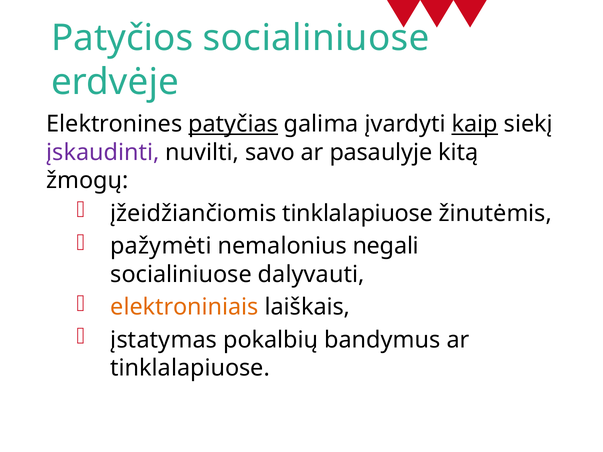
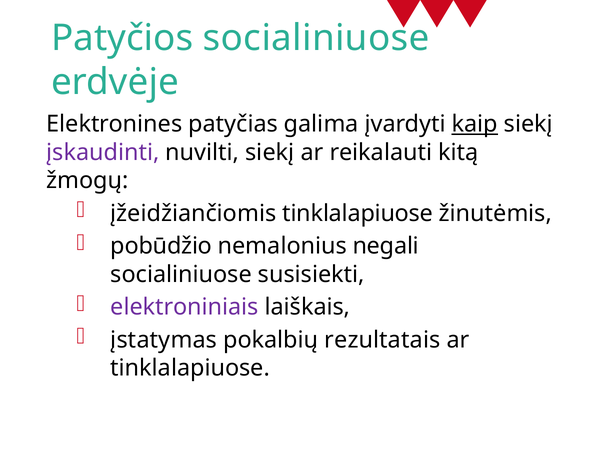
patyčias underline: present -> none
nuvilti savo: savo -> siekį
pasaulyje: pasaulyje -> reikalauti
pažymėti: pažymėti -> pobūdžio
dalyvauti: dalyvauti -> susisiekti
elektroniniais colour: orange -> purple
bandymus: bandymus -> rezultatais
